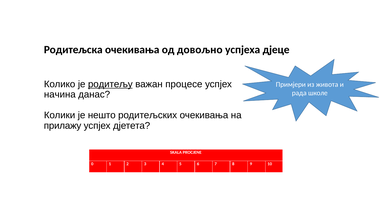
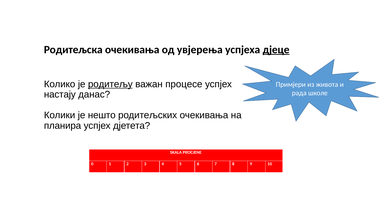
довољно: довољно -> увјерења
дјеце underline: none -> present
начина: начина -> настају
прилажу: прилажу -> планира
